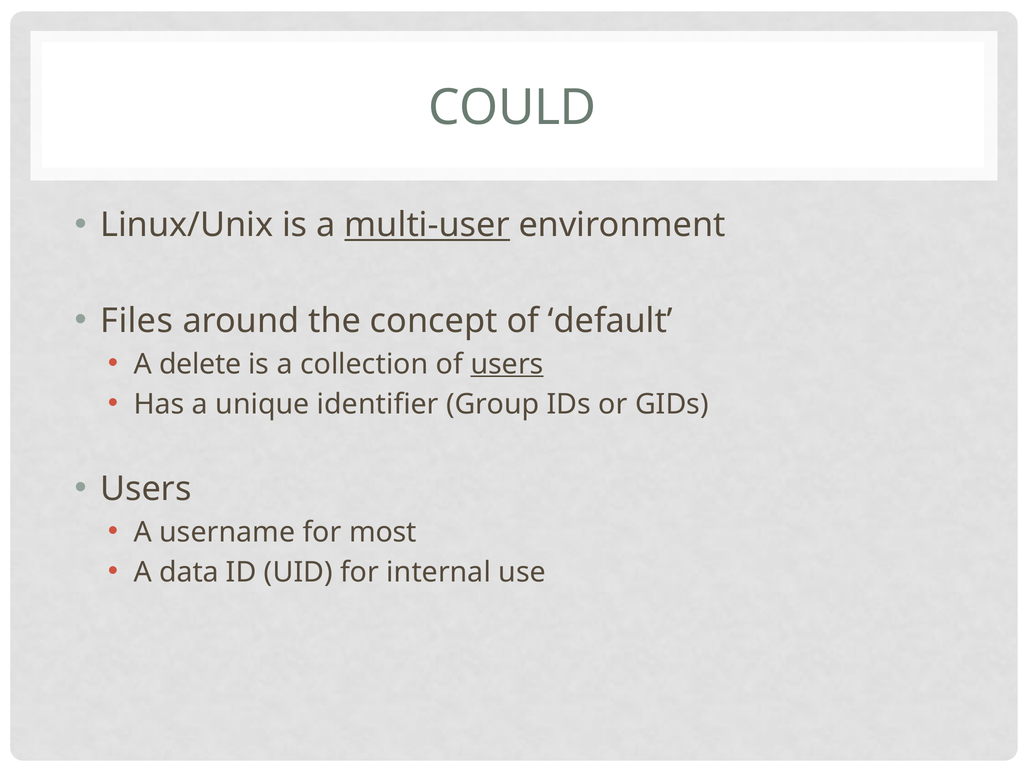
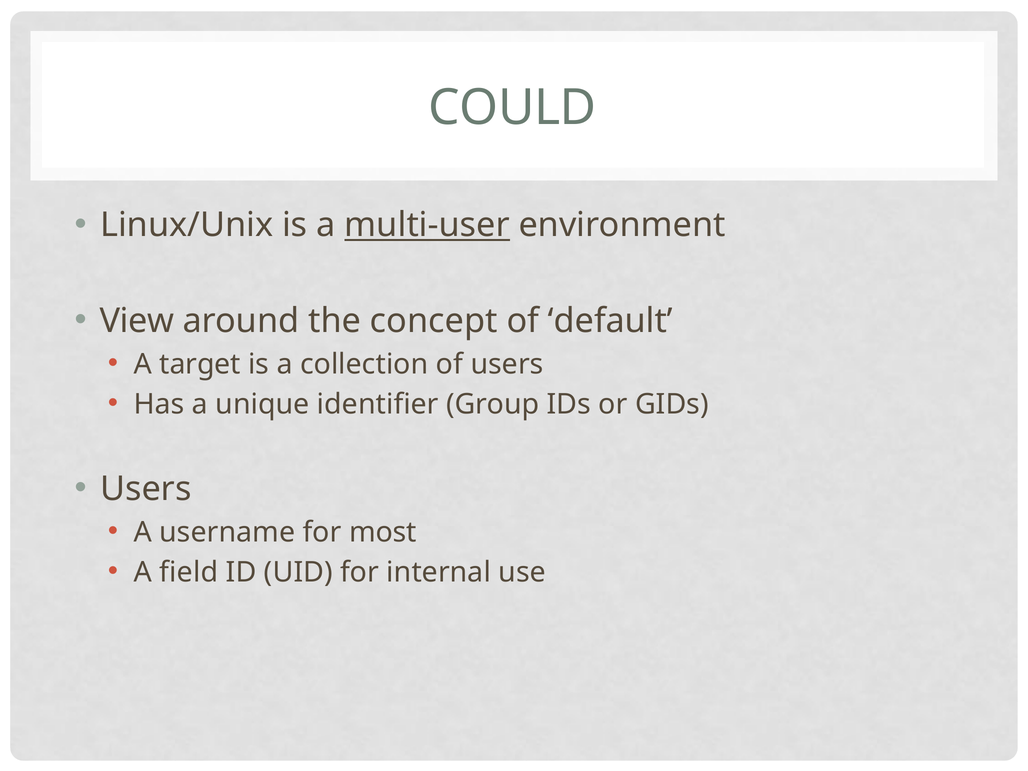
Files: Files -> View
delete: delete -> target
users at (507, 364) underline: present -> none
data: data -> field
